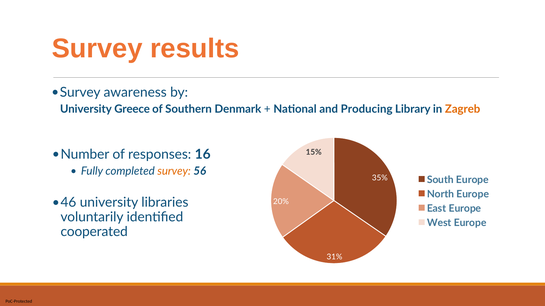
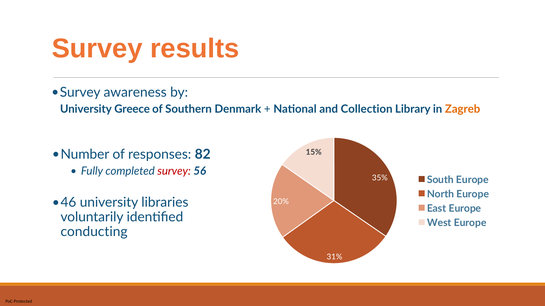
Producing: Producing -> Collection
16: 16 -> 82
survey at (174, 171) colour: orange -> red
cooperated: cooperated -> conducting
